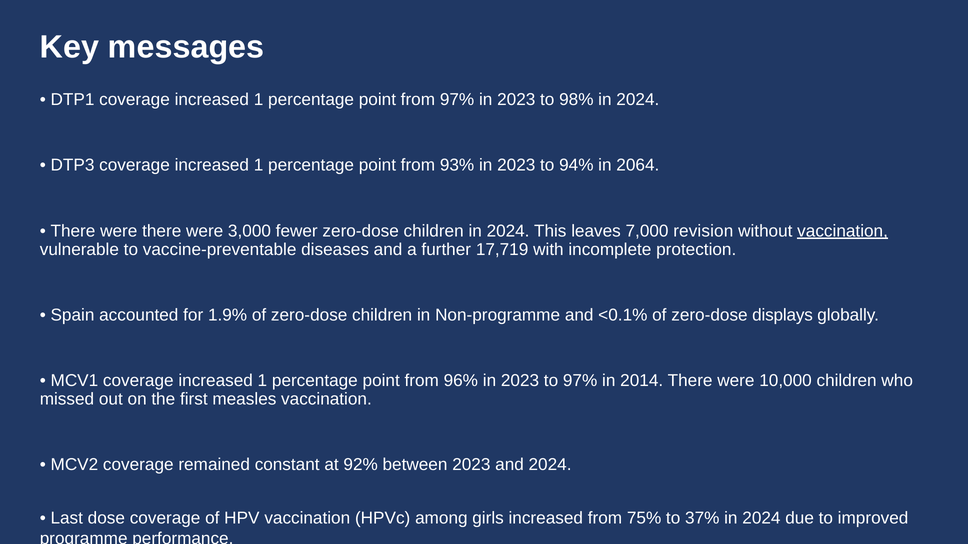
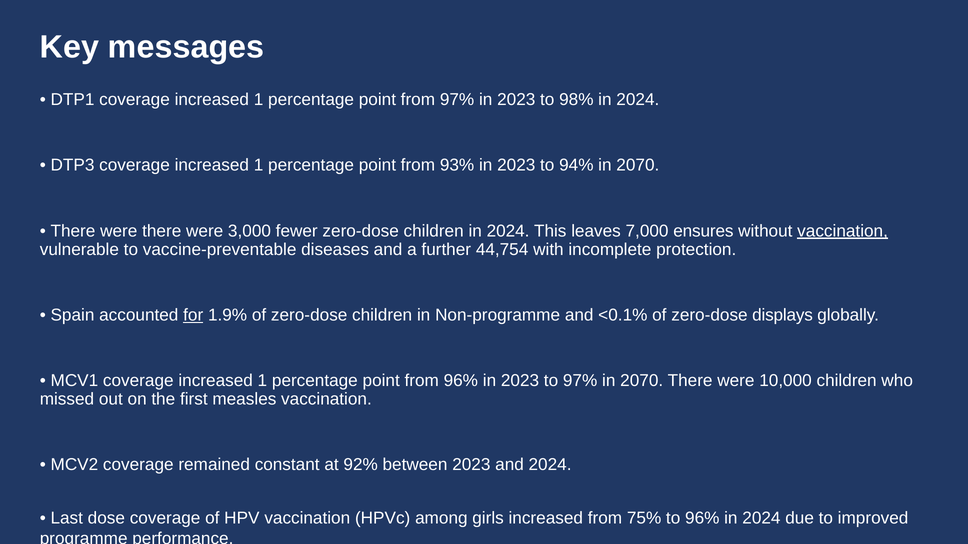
94% in 2064: 2064 -> 2070
revision: revision -> ensures
17,719: 17,719 -> 44,754
for underline: none -> present
97% in 2014: 2014 -> 2070
to 37%: 37% -> 96%
